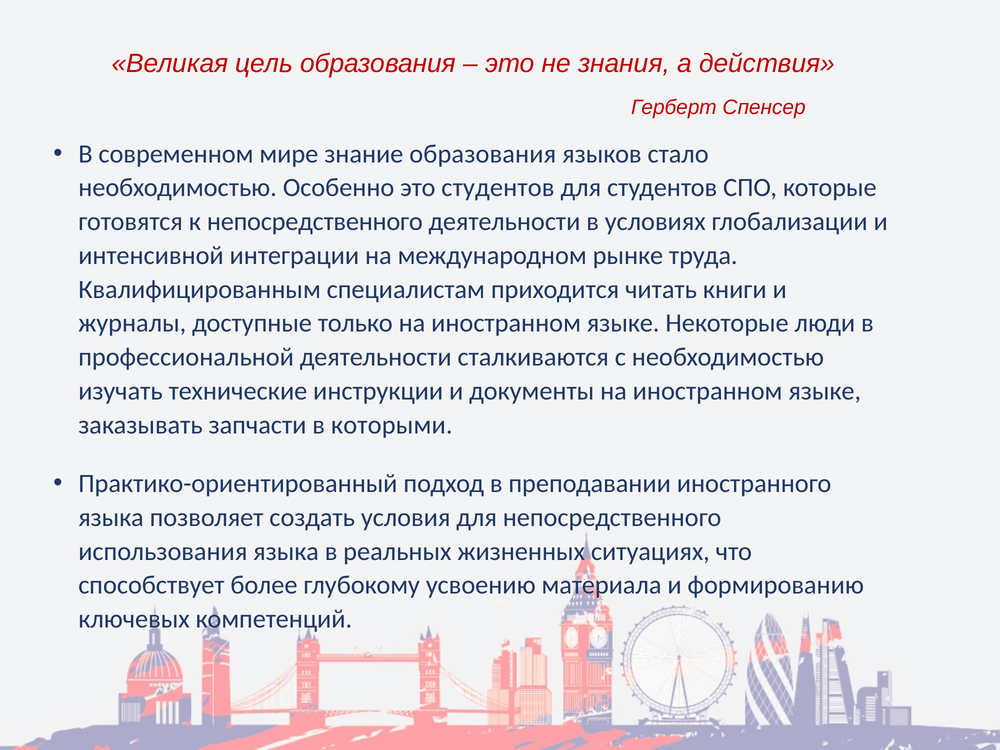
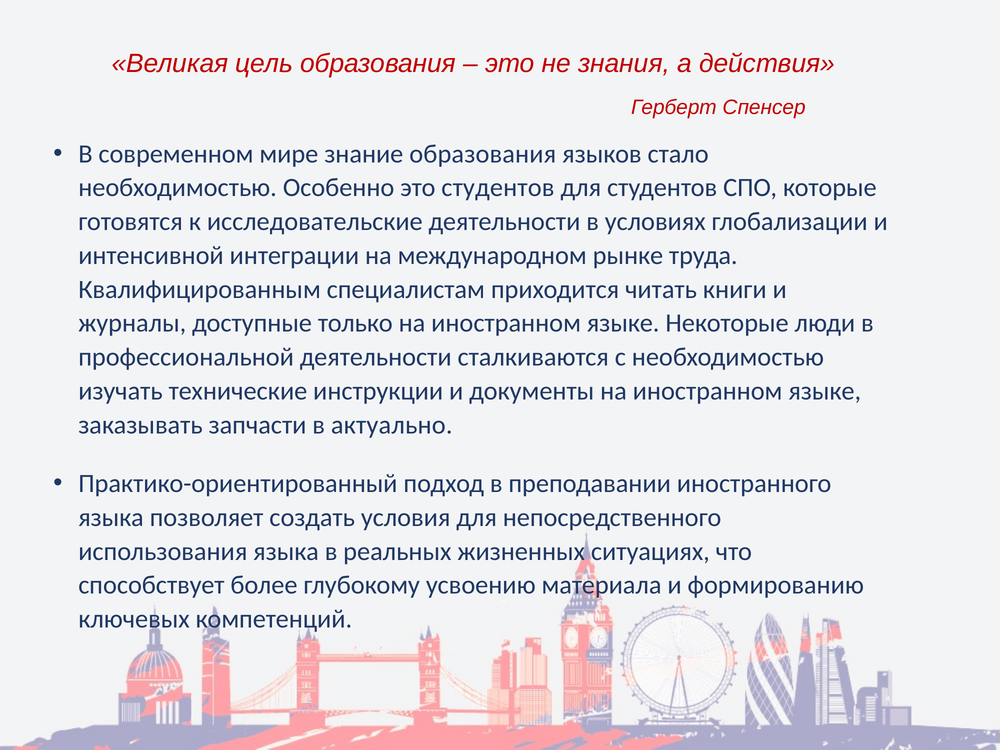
к непосредственного: непосредственного -> исследовательские
которыми: которыми -> актуально
